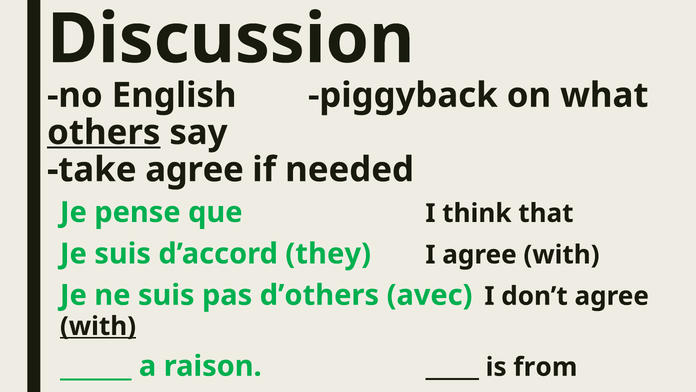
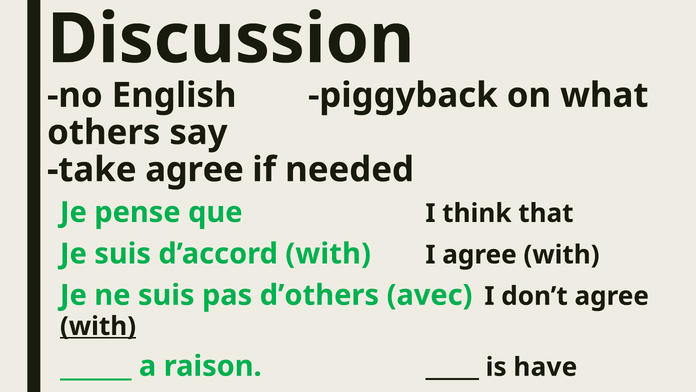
others underline: present -> none
d’accord they: they -> with
from: from -> have
